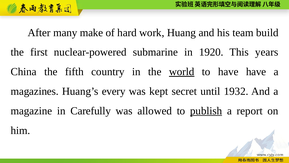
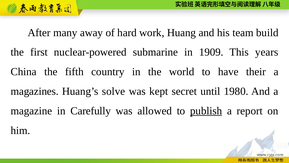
make: make -> away
1920: 1920 -> 1909
world underline: present -> none
have have: have -> their
every: every -> solve
1932: 1932 -> 1980
